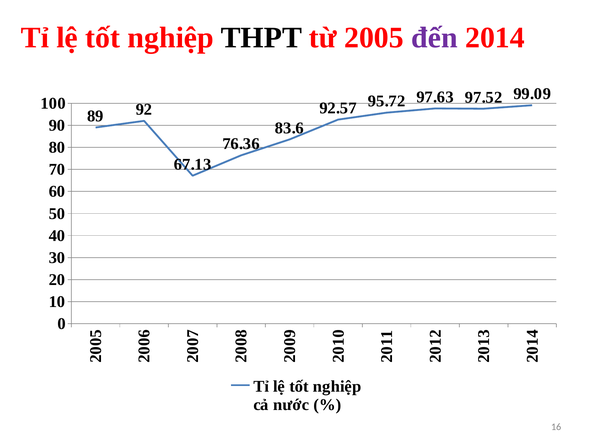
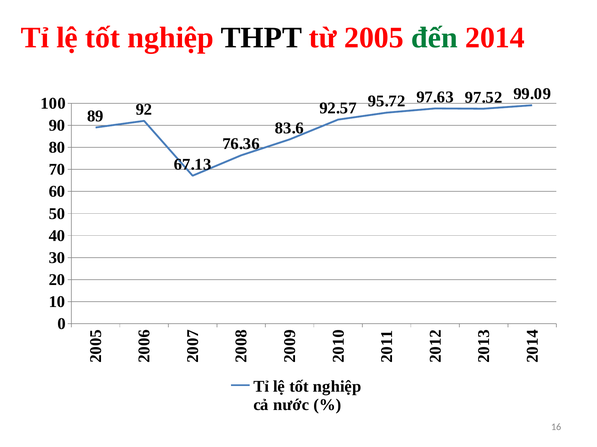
đến colour: purple -> green
